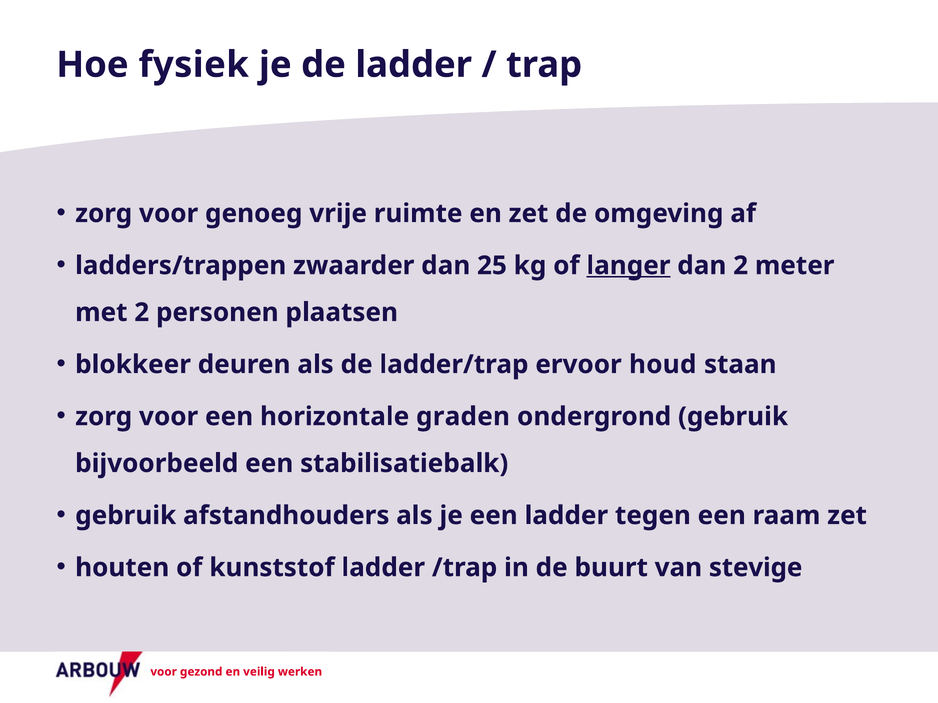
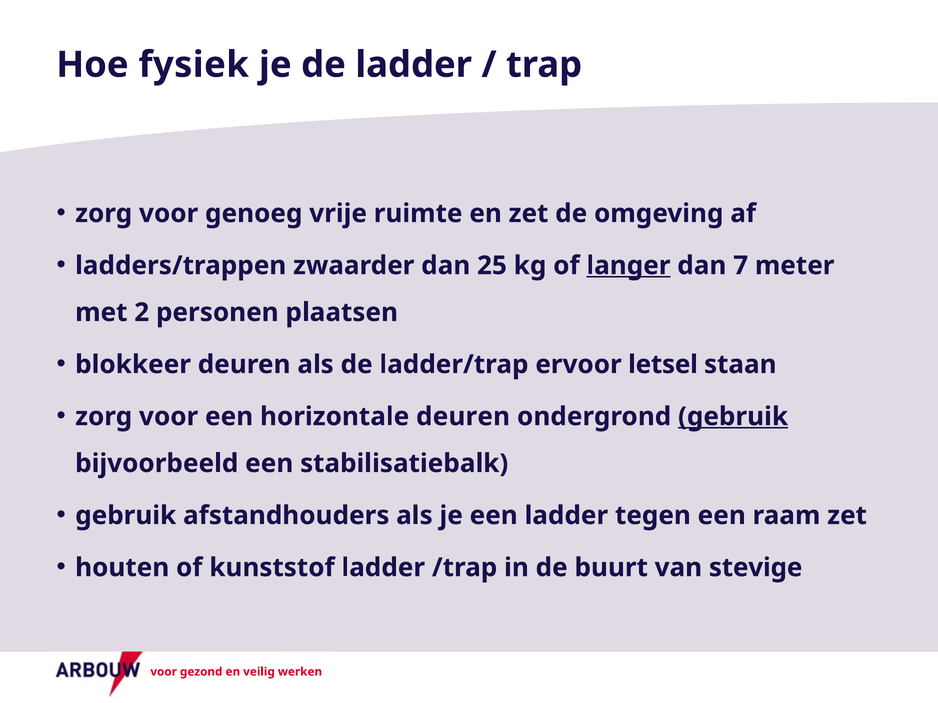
dan 2: 2 -> 7
houd: houd -> letsel
horizontale graden: graden -> deuren
gebruik at (733, 417) underline: none -> present
